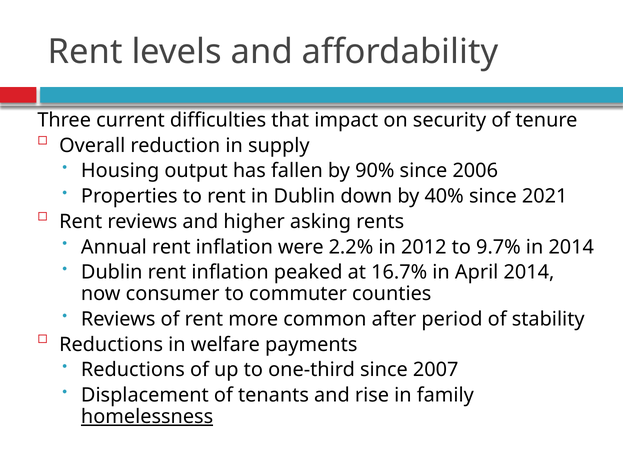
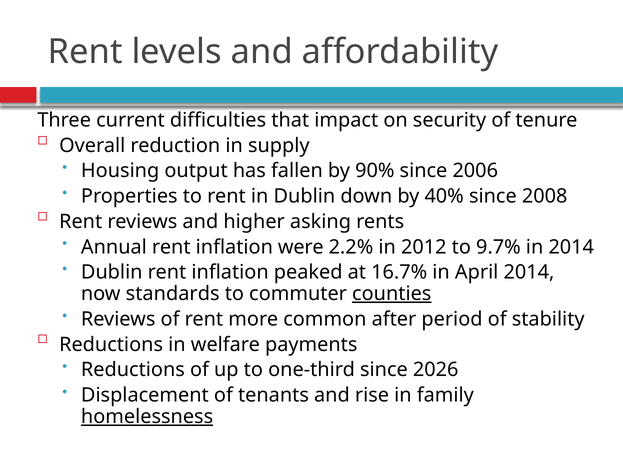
2021: 2021 -> 2008
consumer: consumer -> standards
counties underline: none -> present
2007: 2007 -> 2026
